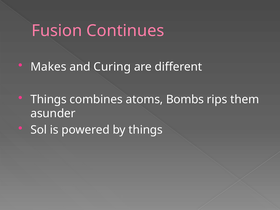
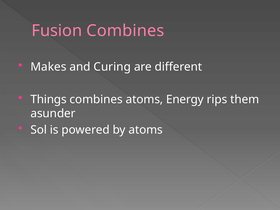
Fusion Continues: Continues -> Combines
Bombs: Bombs -> Energy
by things: things -> atoms
